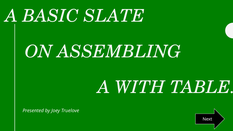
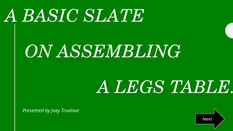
WITH: WITH -> LEGS
